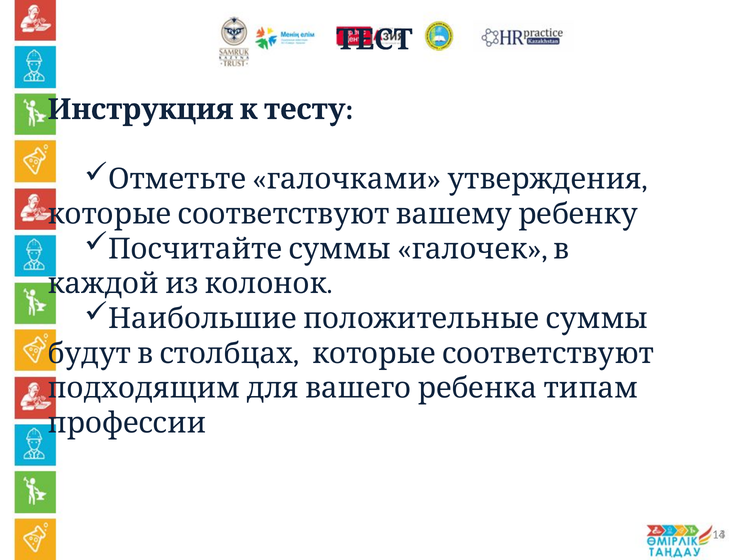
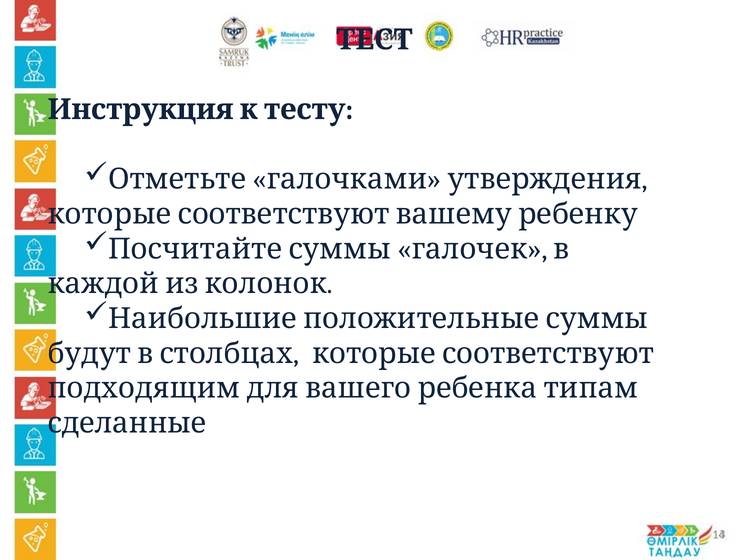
профессии: профессии -> сделанные
